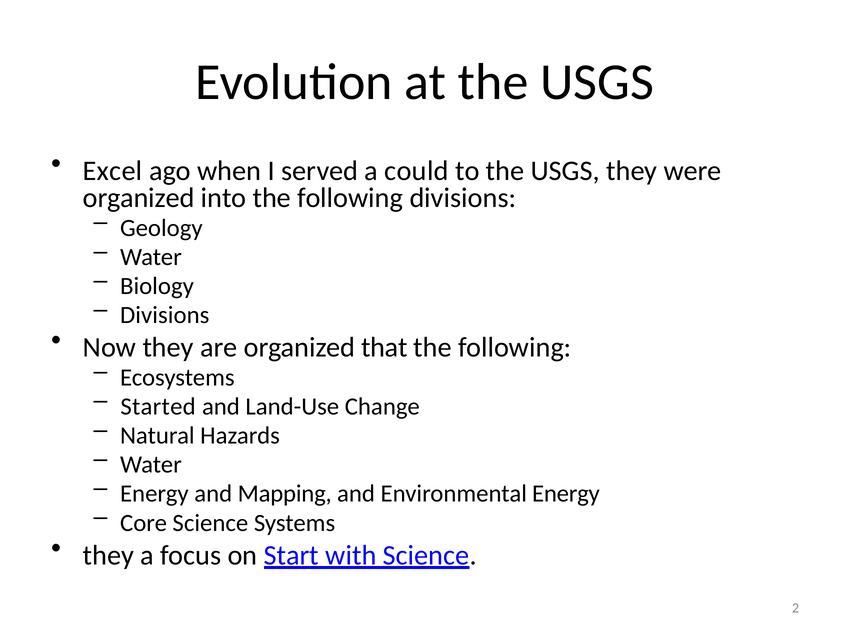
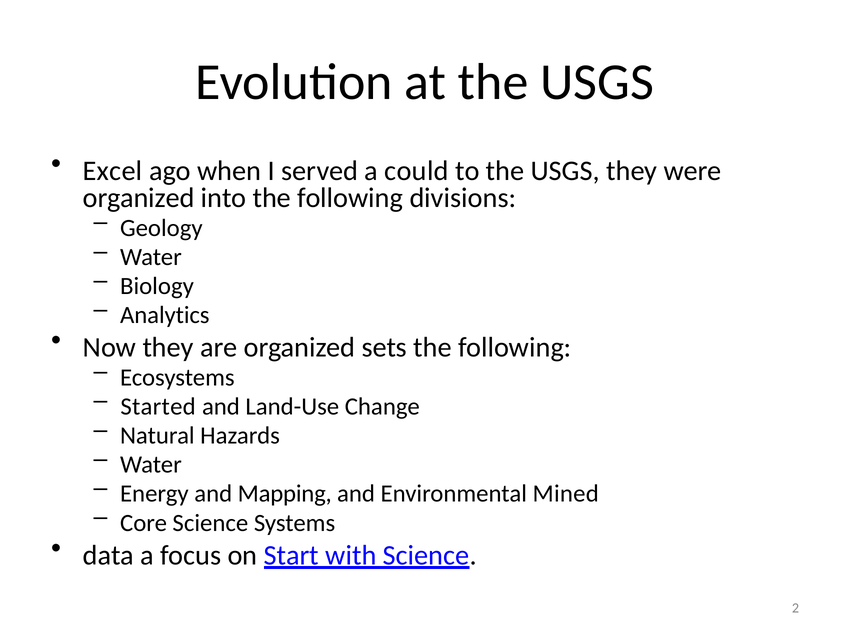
Divisions at (165, 316): Divisions -> Analytics
that: that -> sets
Environmental Energy: Energy -> Mined
they at (108, 556): they -> data
